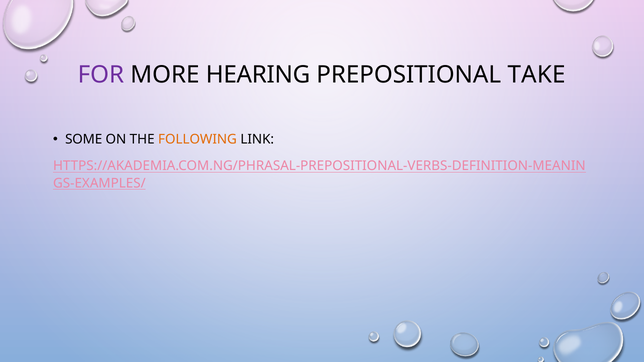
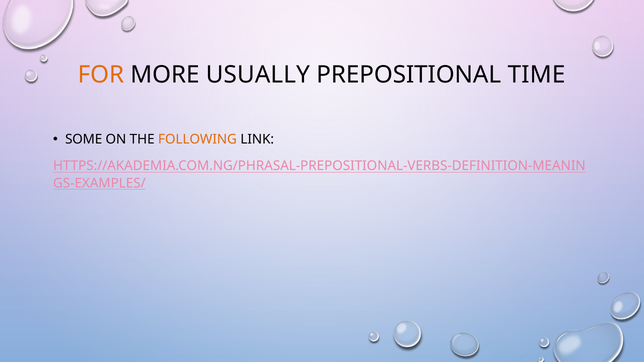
FOR colour: purple -> orange
HEARING: HEARING -> USUALLY
TAKE: TAKE -> TIME
